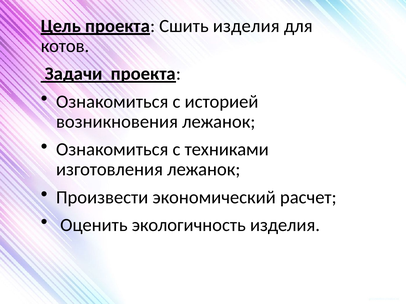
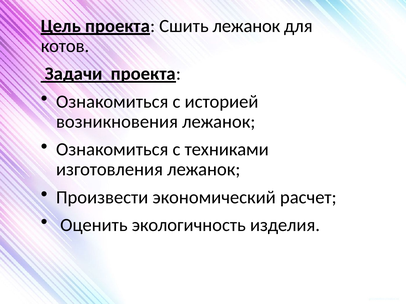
Сшить изделия: изделия -> лежанок
